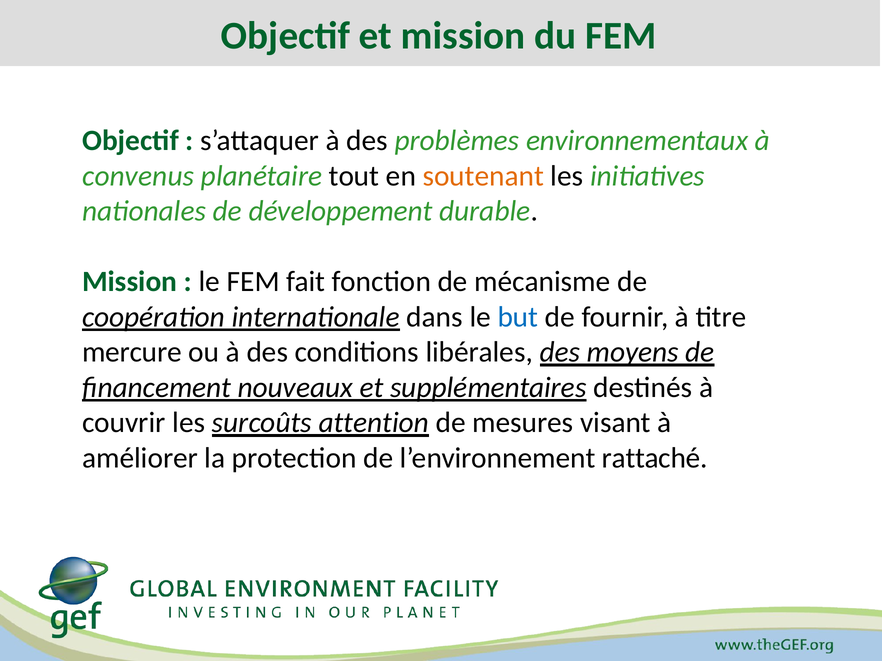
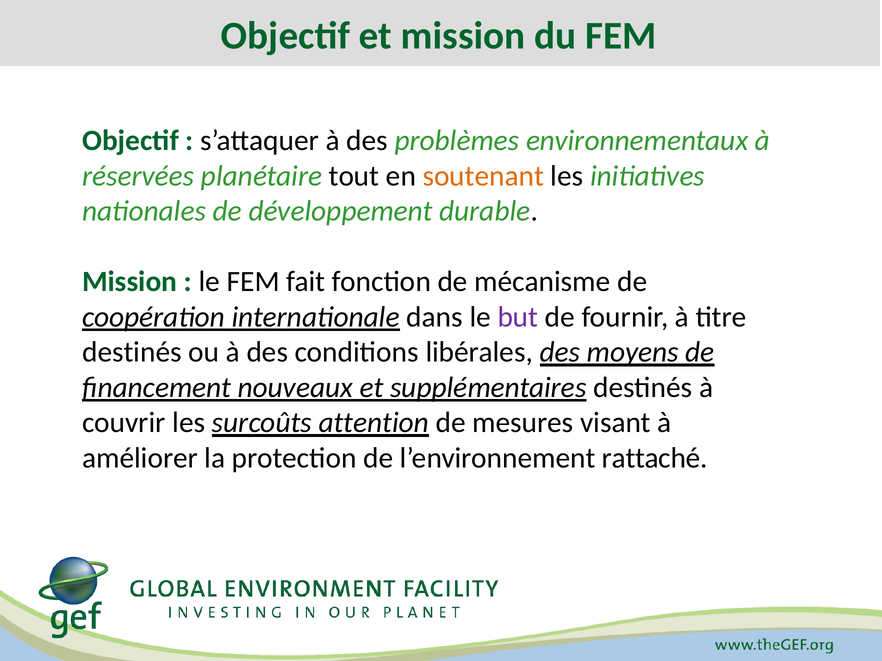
convenus: convenus -> réservées
but colour: blue -> purple
mercure at (132, 353): mercure -> destinés
